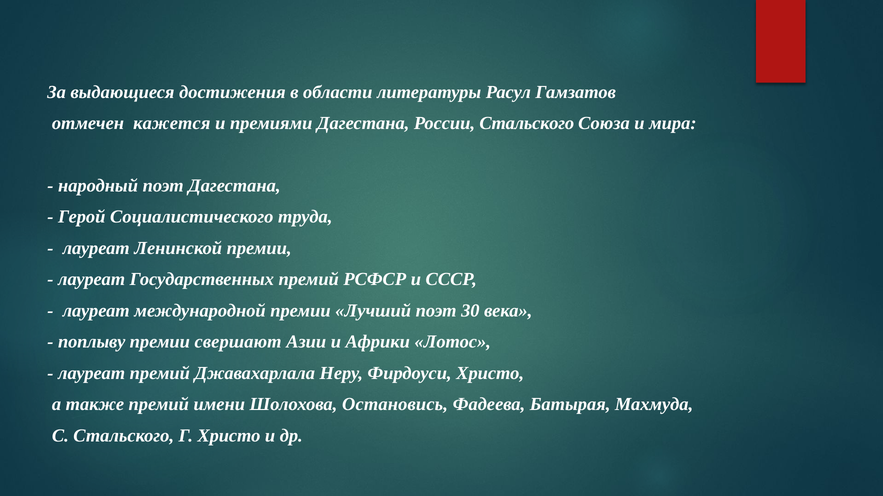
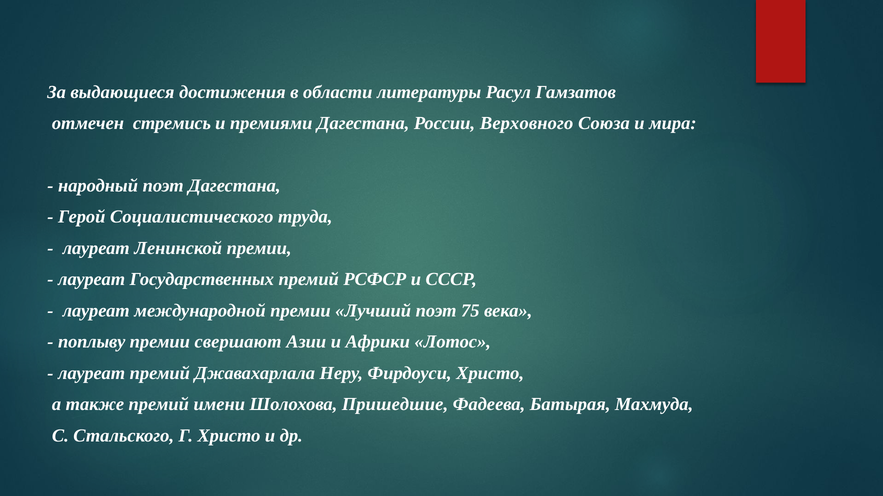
кажется: кажется -> стремись
России Стальского: Стальского -> Верховного
30: 30 -> 75
Остановись: Остановись -> Пришедшие
